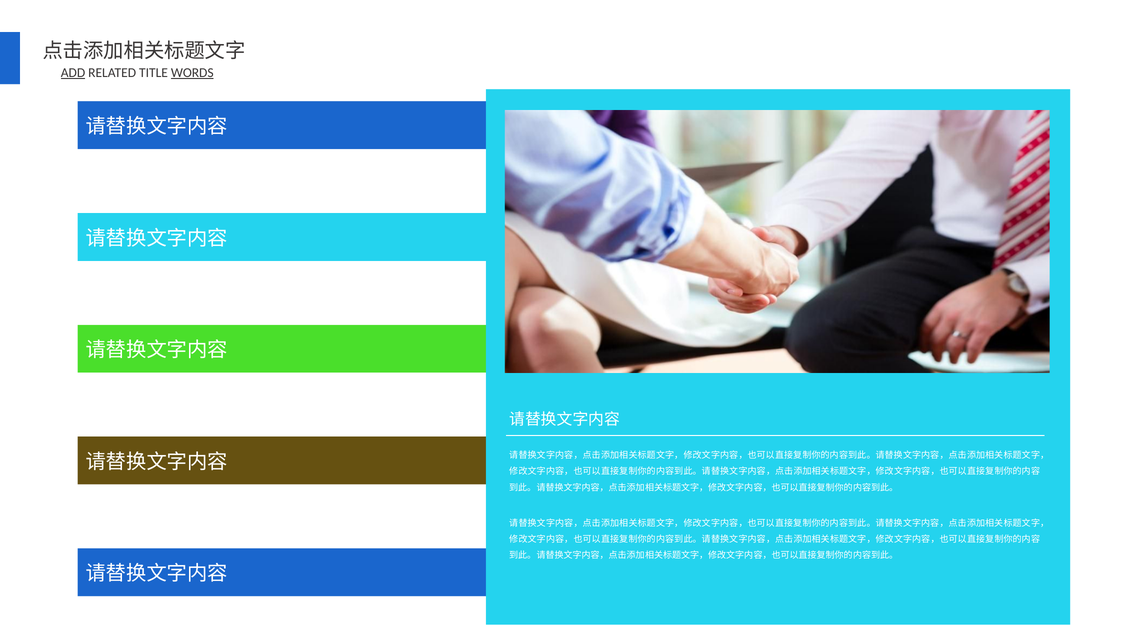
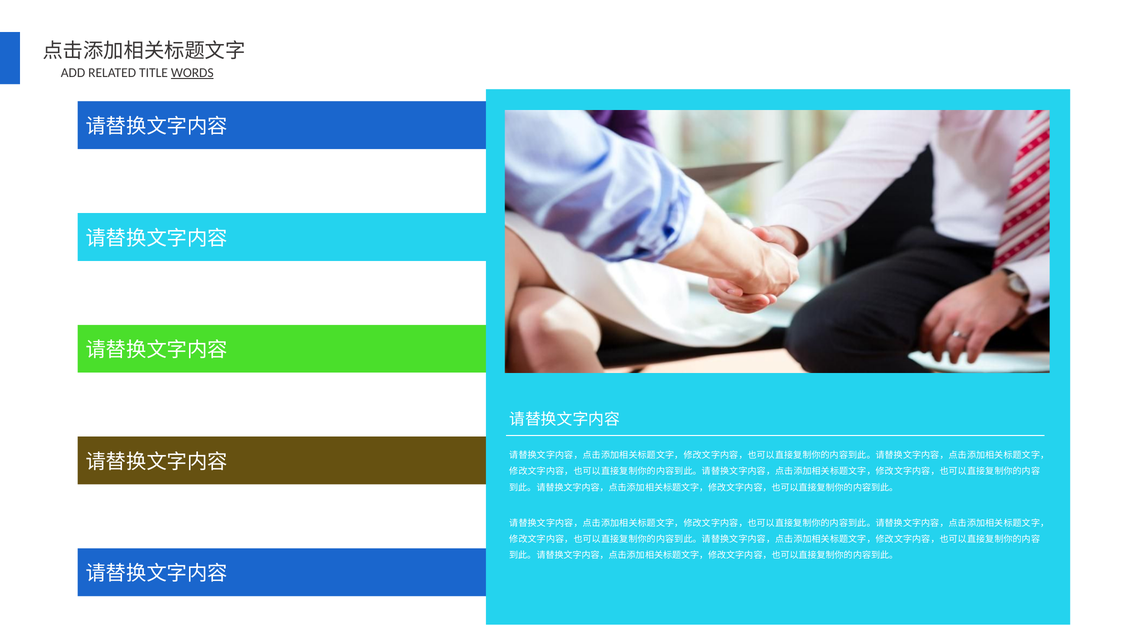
ADD underline: present -> none
